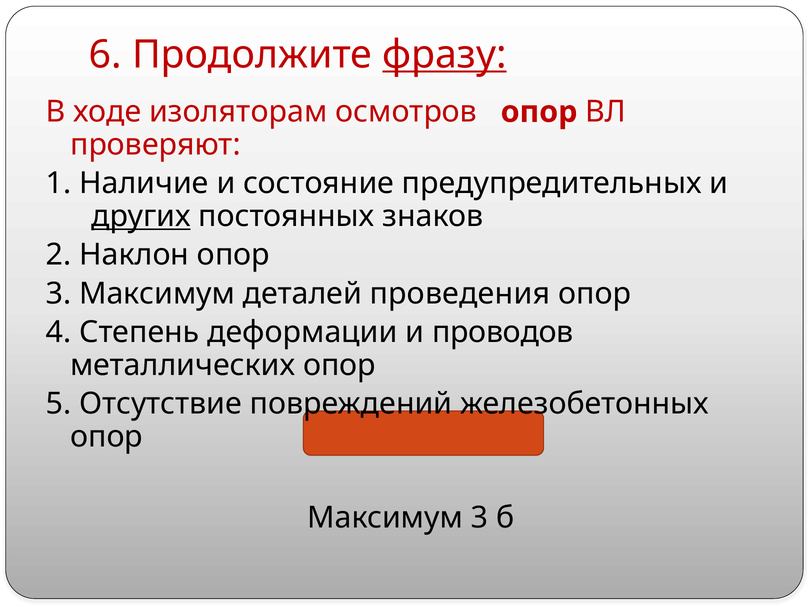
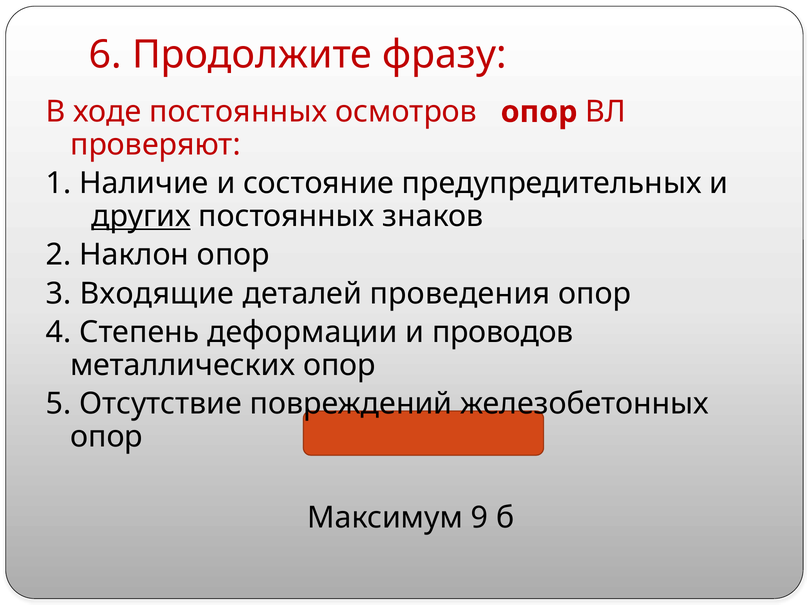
фразу underline: present -> none
ходе изоляторам: изоляторам -> постоянных
3 Максимум: Максимум -> Входящие
Максимум 3: 3 -> 9
